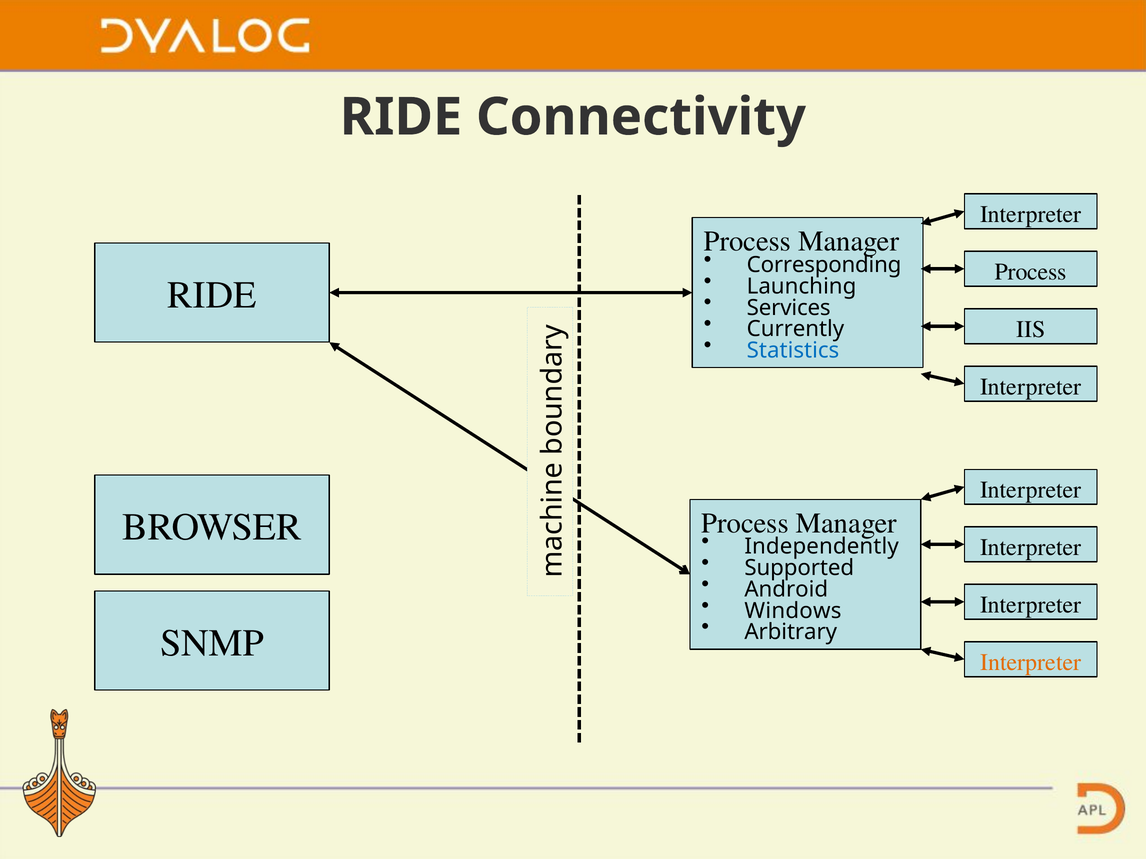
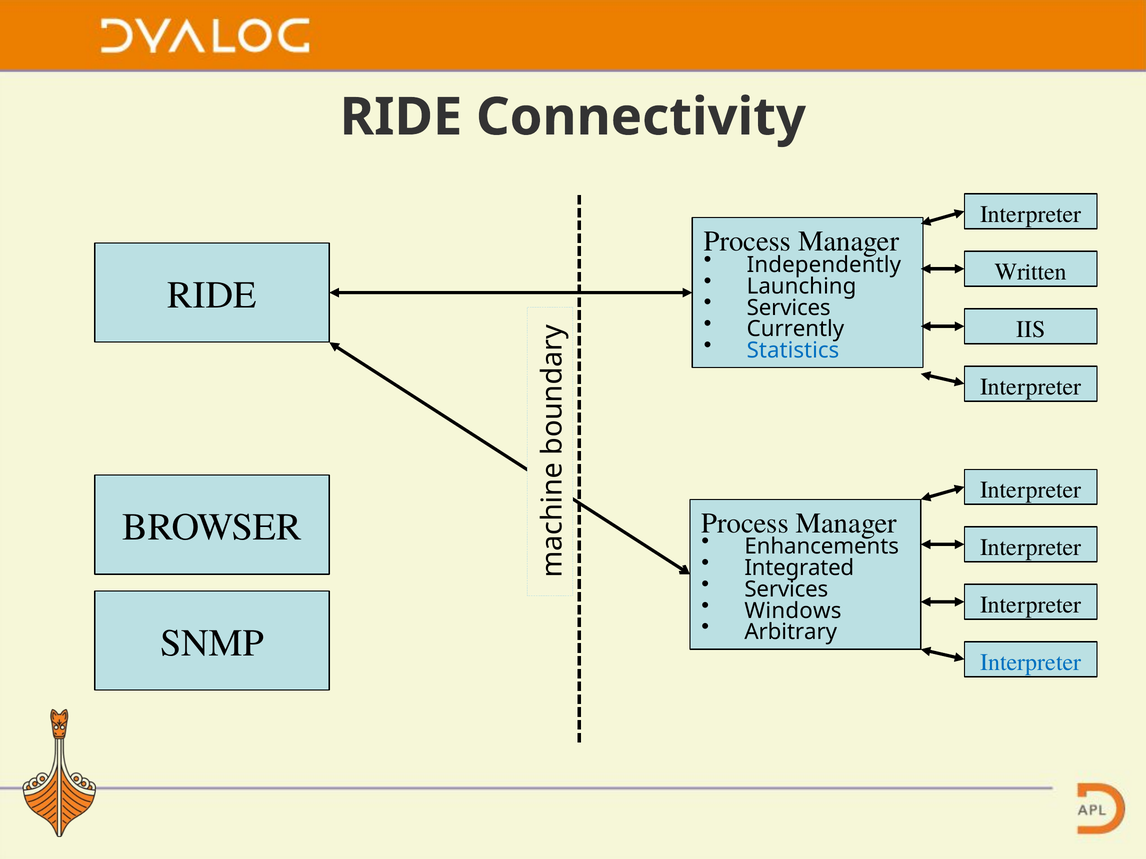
Corresponding: Corresponding -> Independently
Process at (1031, 272): Process -> Written
Independently: Independently -> Enhancements
Supported: Supported -> Integrated
Android at (786, 590): Android -> Services
Interpreter at (1031, 663) colour: orange -> blue
